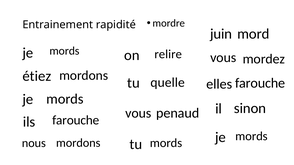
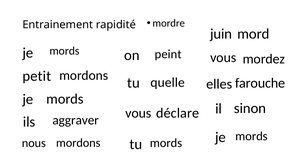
relire: relire -> peint
étiez: étiez -> petit
penaud: penaud -> déclare
ils farouche: farouche -> aggraver
